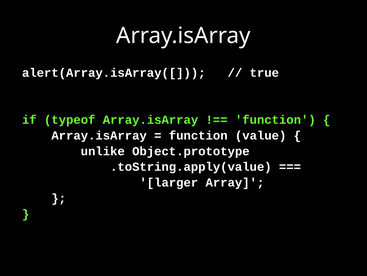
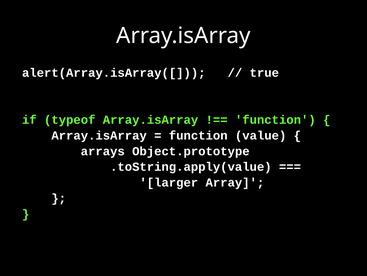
unlike: unlike -> arrays
